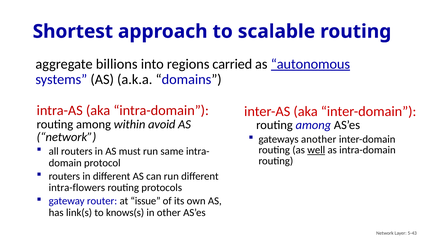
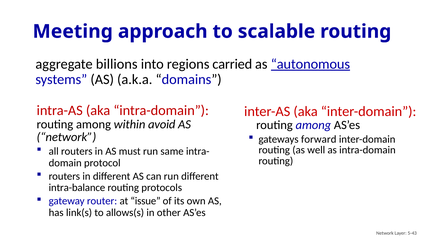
Shortest: Shortest -> Meeting
another: another -> forward
well underline: present -> none
intra-flowers: intra-flowers -> intra-balance
knows(s: knows(s -> allows(s
